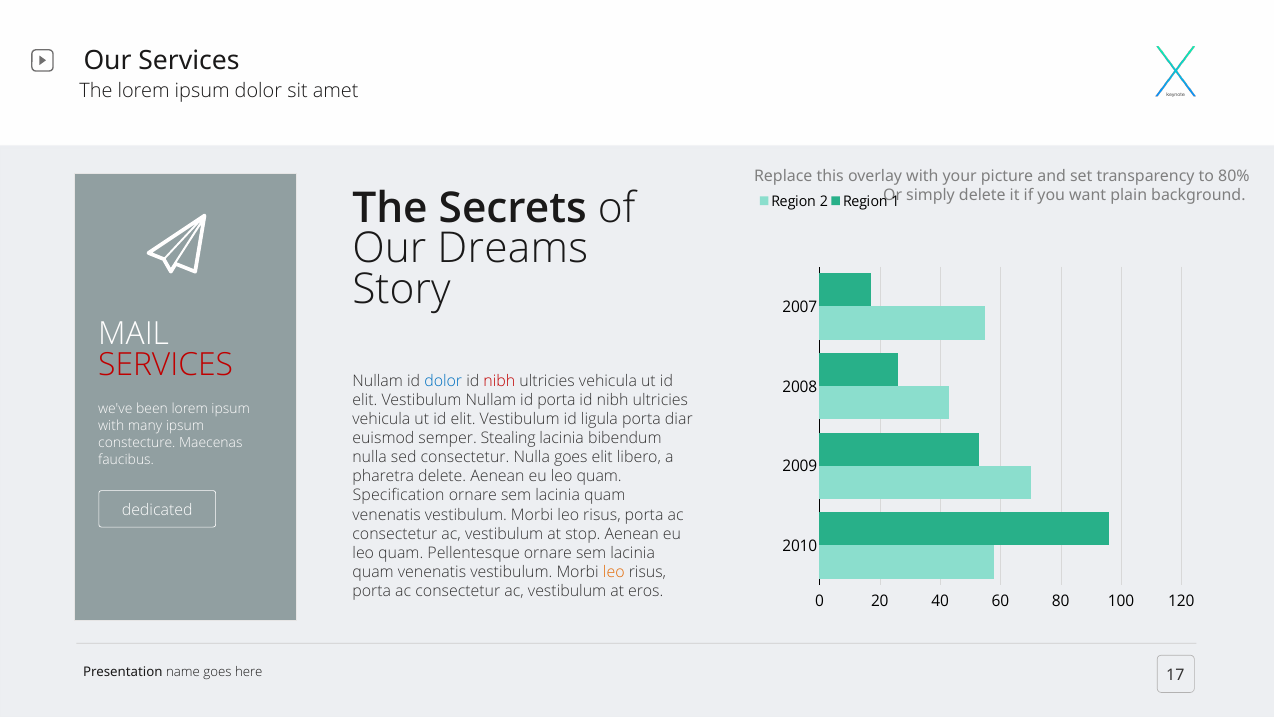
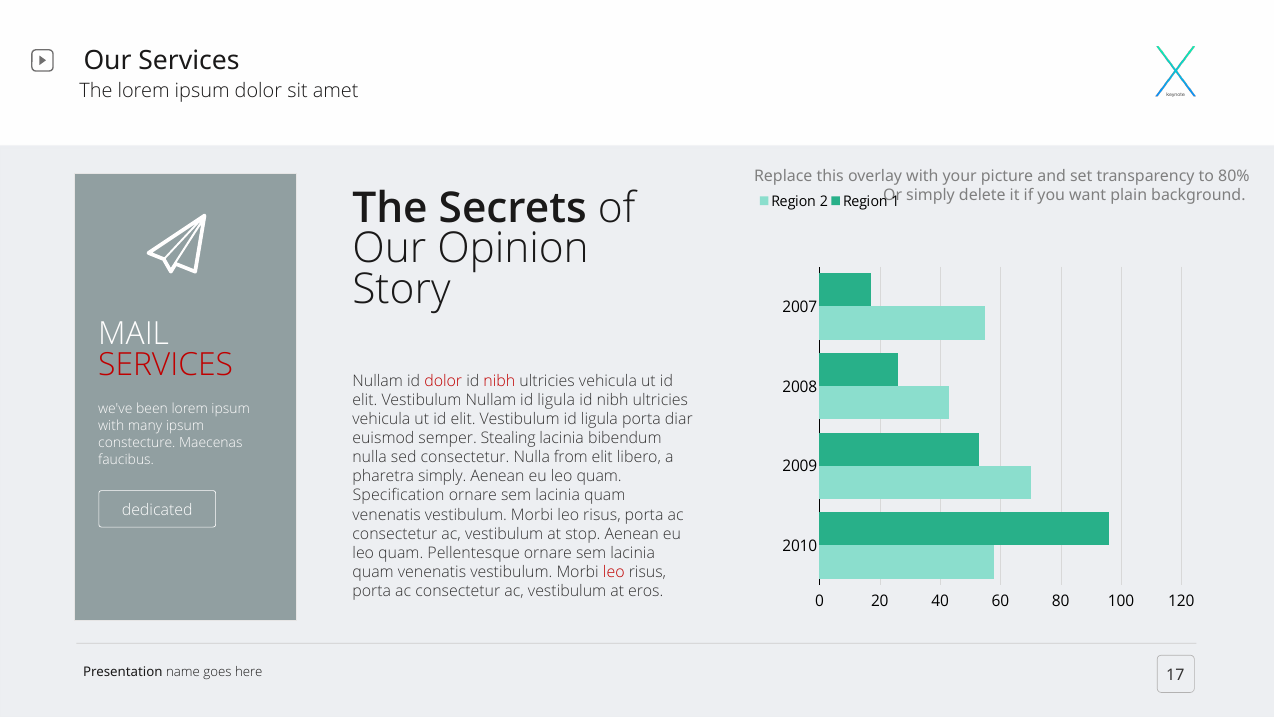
Dreams: Dreams -> Opinion
dolor at (443, 381) colour: blue -> red
Nullam id porta: porta -> ligula
Nulla goes: goes -> from
pharetra delete: delete -> simply
leo at (614, 572) colour: orange -> red
